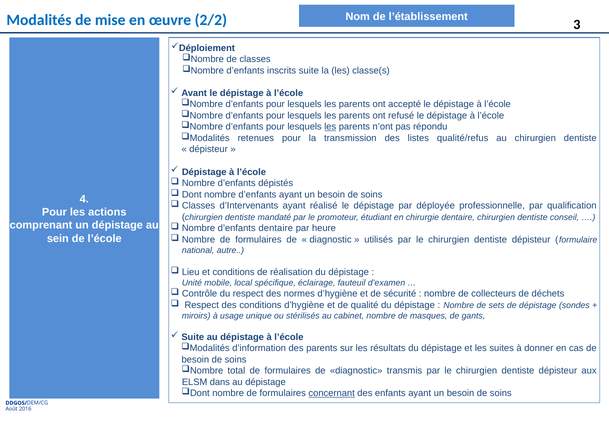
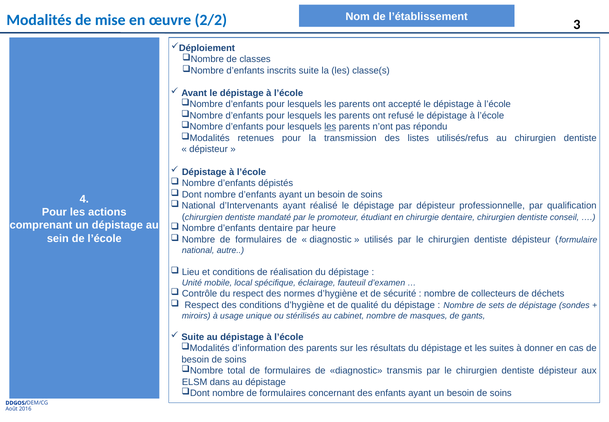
qualité/refus: qualité/refus -> utilisés/refus
Classes at (199, 205): Classes -> National
par déployée: déployée -> dépisteur
concernant underline: present -> none
